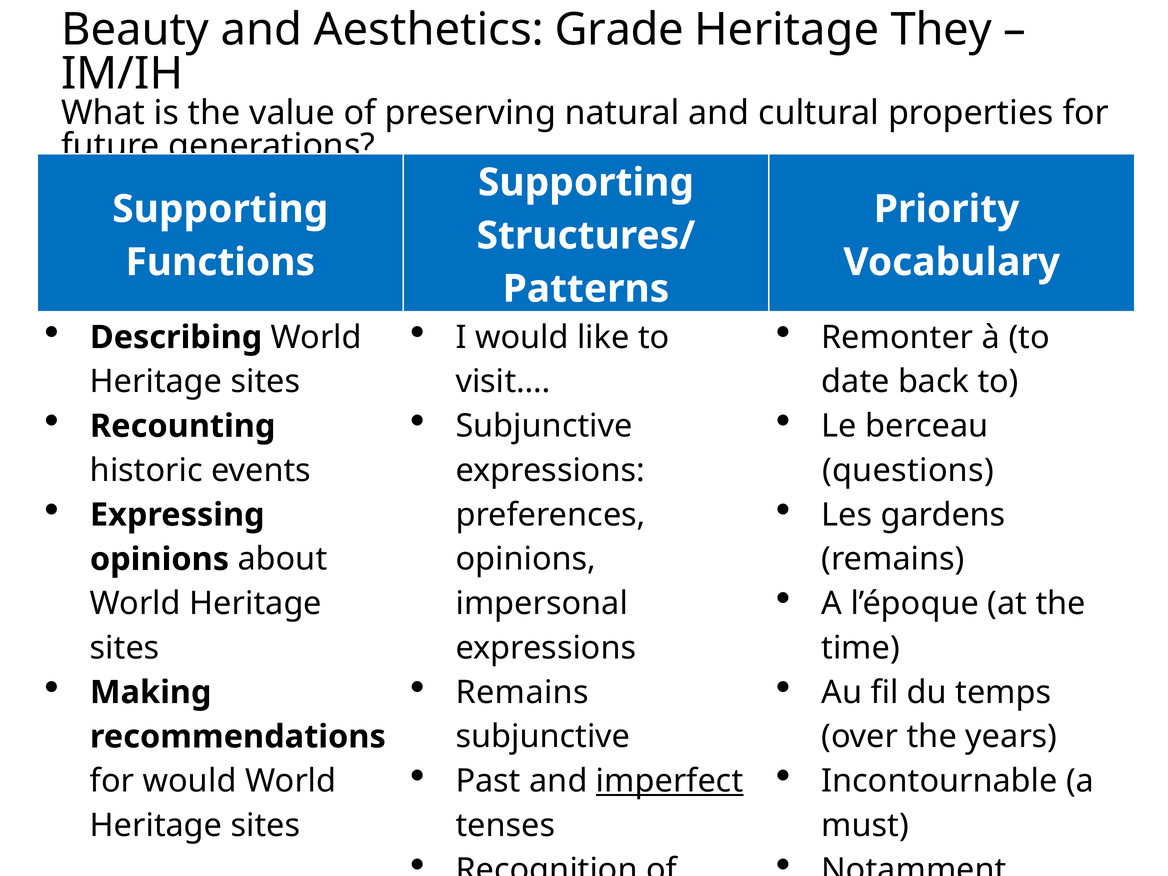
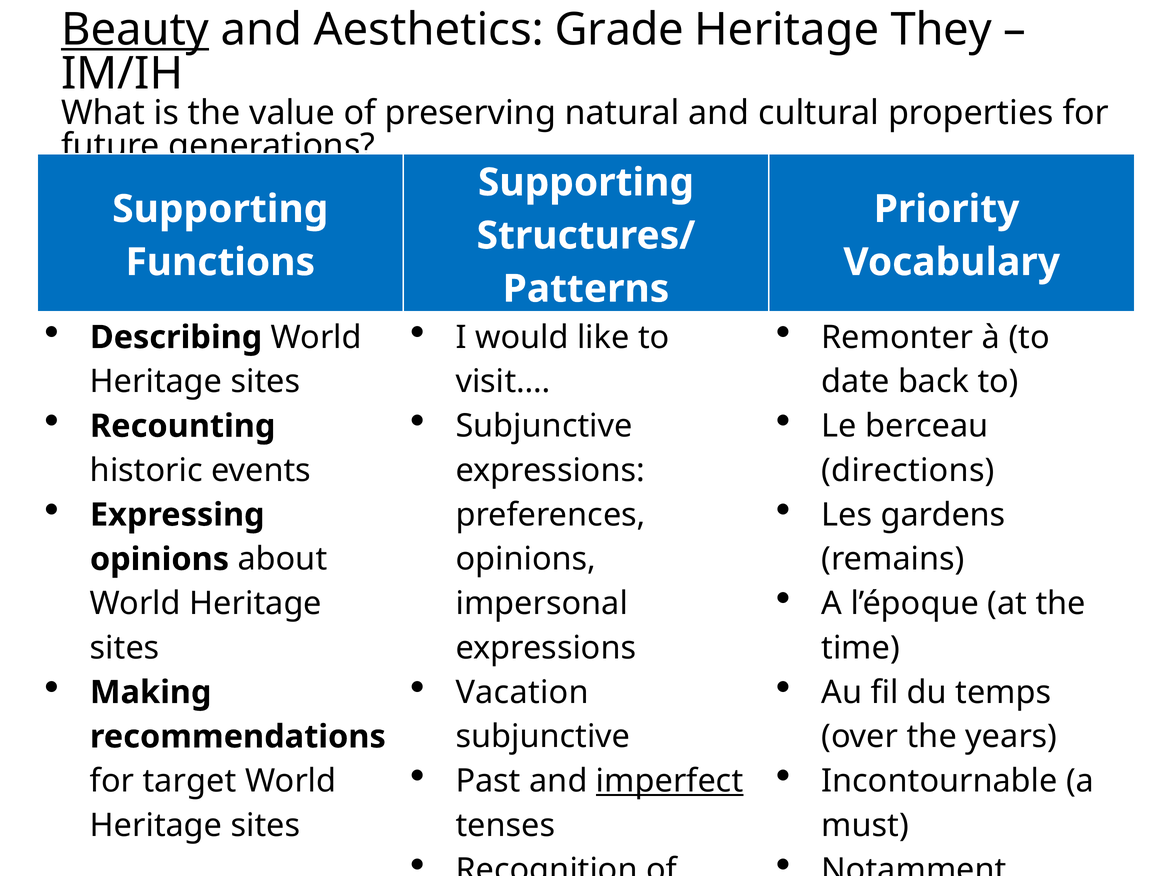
Beauty underline: none -> present
questions: questions -> directions
Remains at (522, 692): Remains -> Vacation
for would: would -> target
